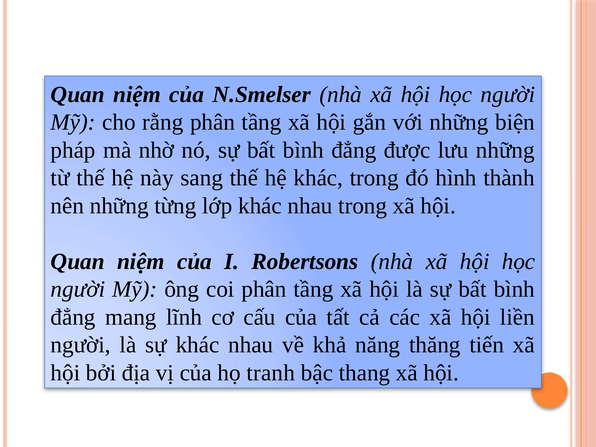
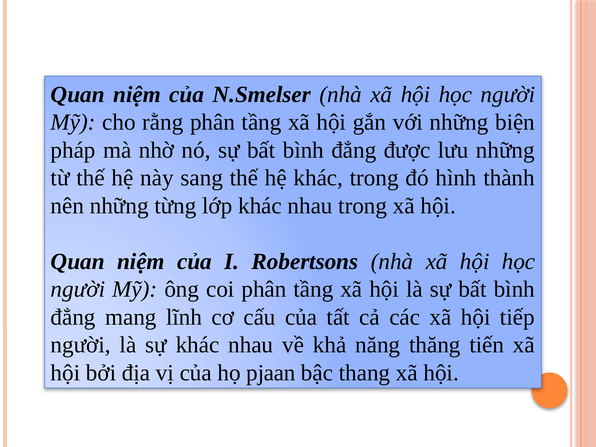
liền: liền -> tiếp
tranh: tranh -> pjaan
